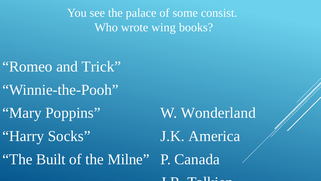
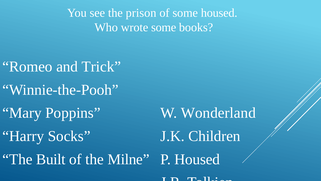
palace: palace -> prison
some consist: consist -> housed
wrote wing: wing -> some
America: America -> Children
P Canada: Canada -> Housed
